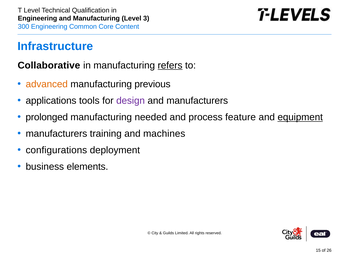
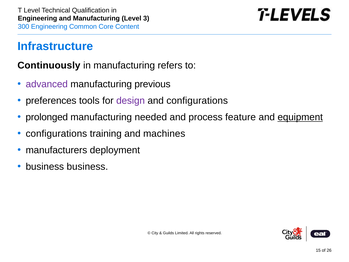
Collaborative: Collaborative -> Continuously
refers underline: present -> none
advanced colour: orange -> purple
applications: applications -> preferences
and manufacturers: manufacturers -> configurations
manufacturers at (56, 134): manufacturers -> configurations
configurations: configurations -> manufacturers
business elements: elements -> business
